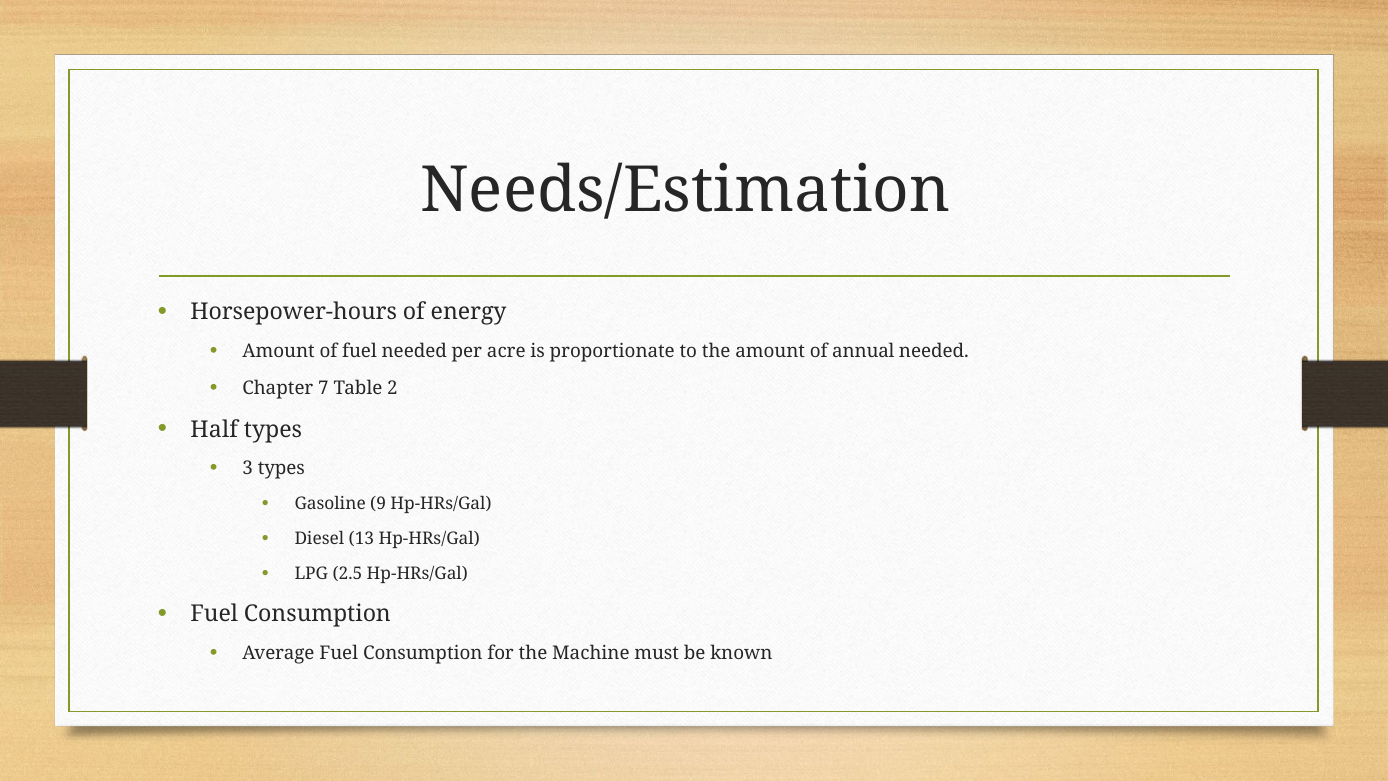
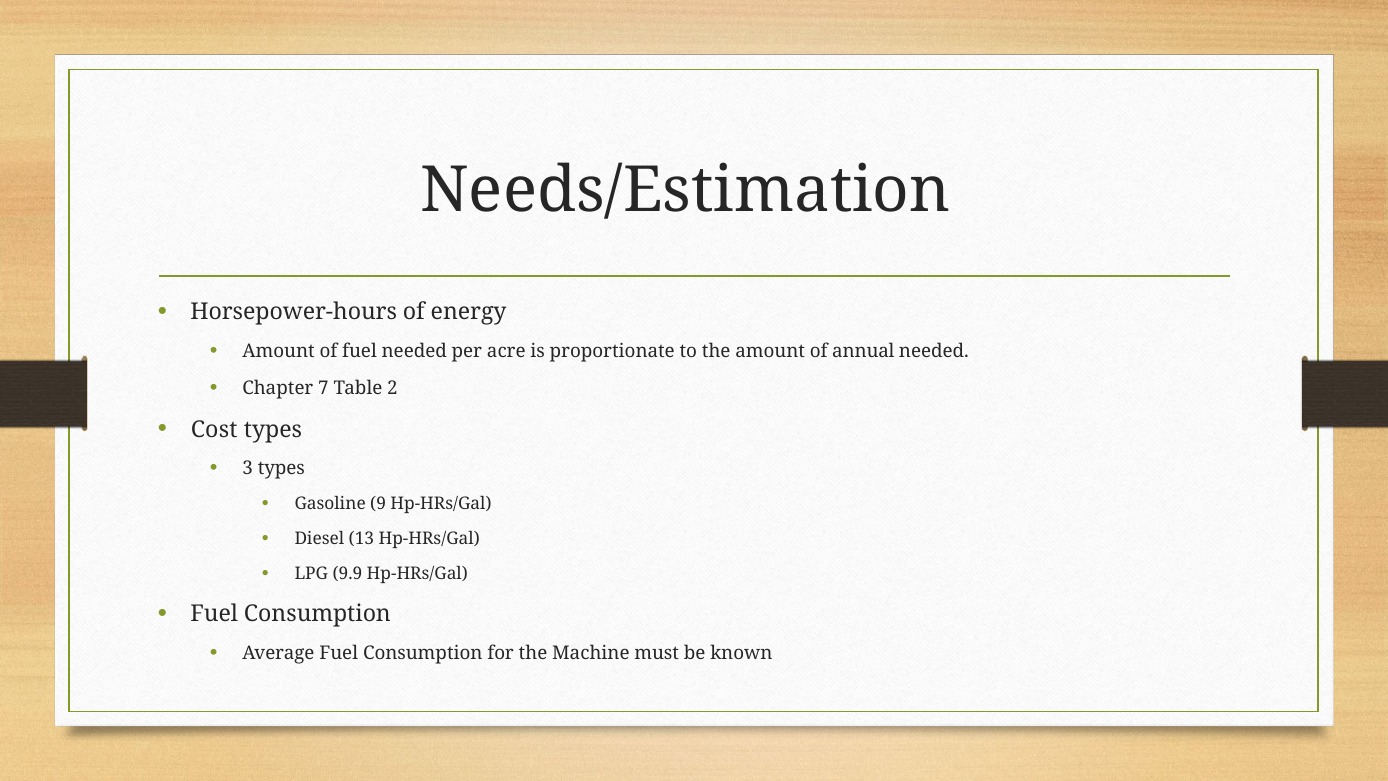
Half: Half -> Cost
2.5: 2.5 -> 9.9
